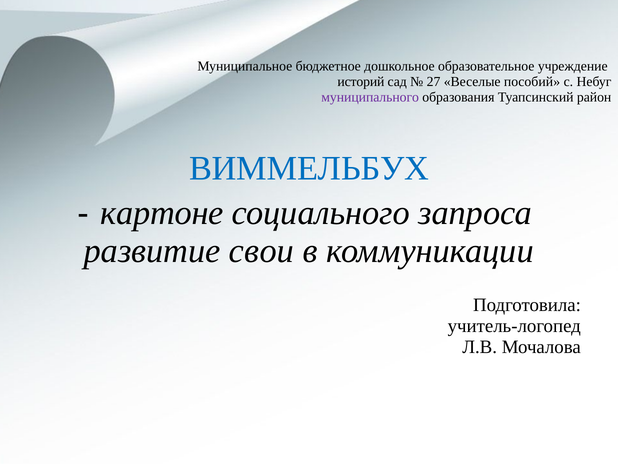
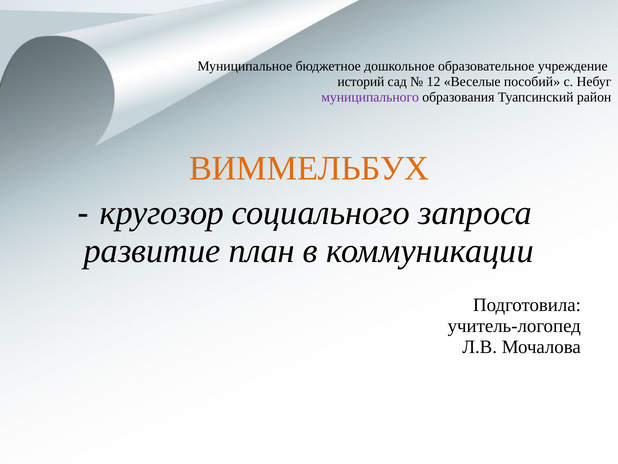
27: 27 -> 12
ВИММЕЛЬБУХ colour: blue -> orange
картоне: картоне -> кругозор
свои: свои -> план
